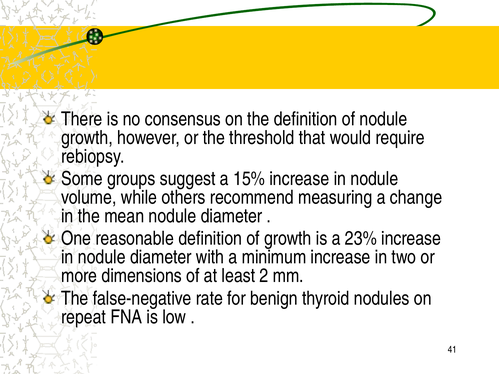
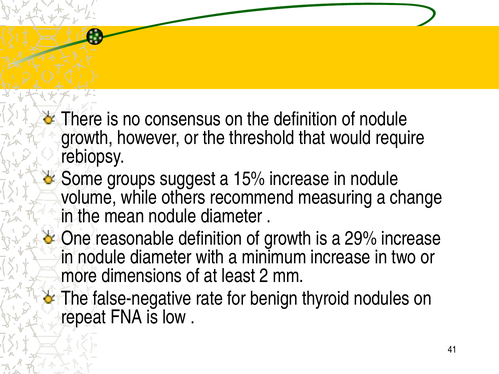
23%: 23% -> 29%
